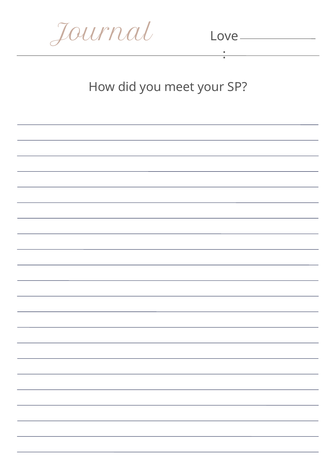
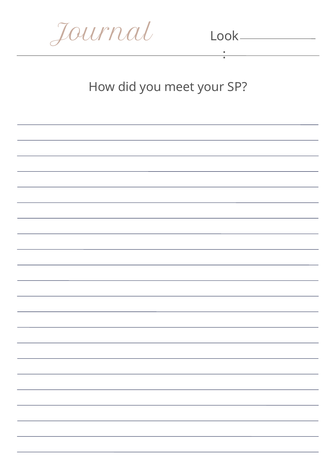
Love: Love -> Look
